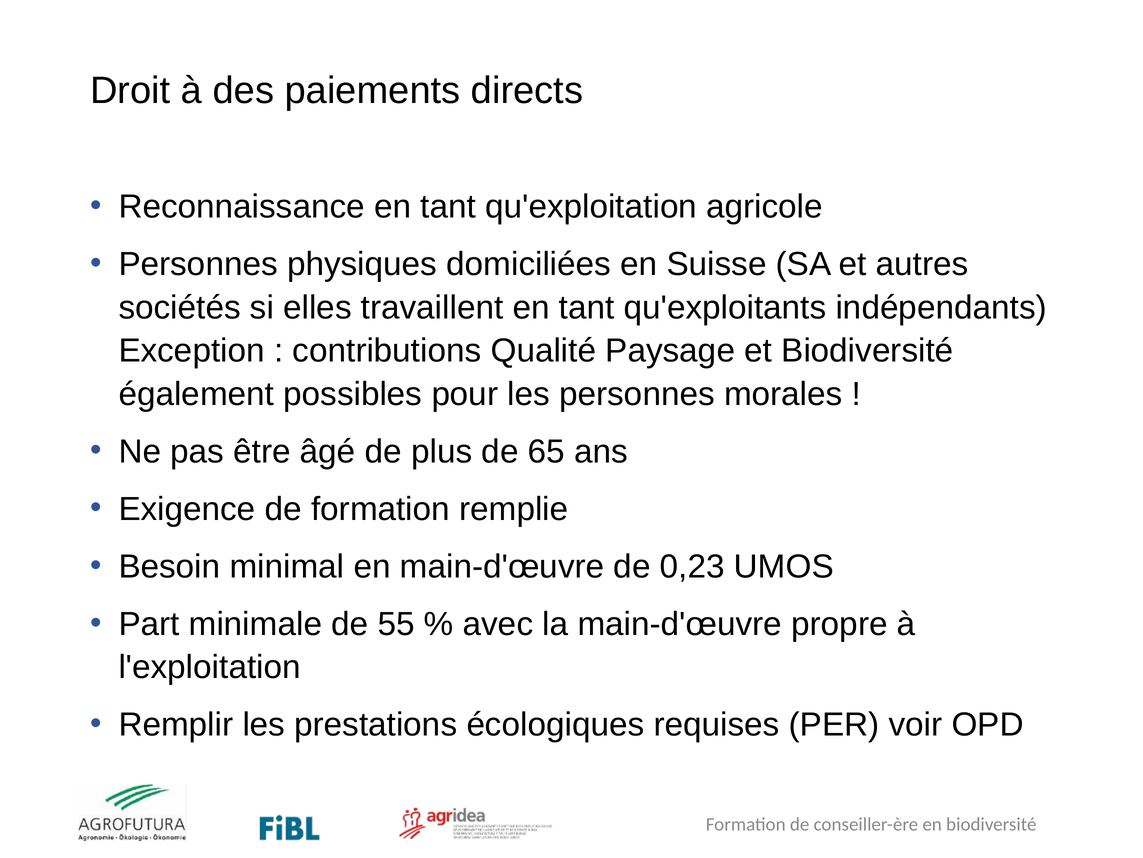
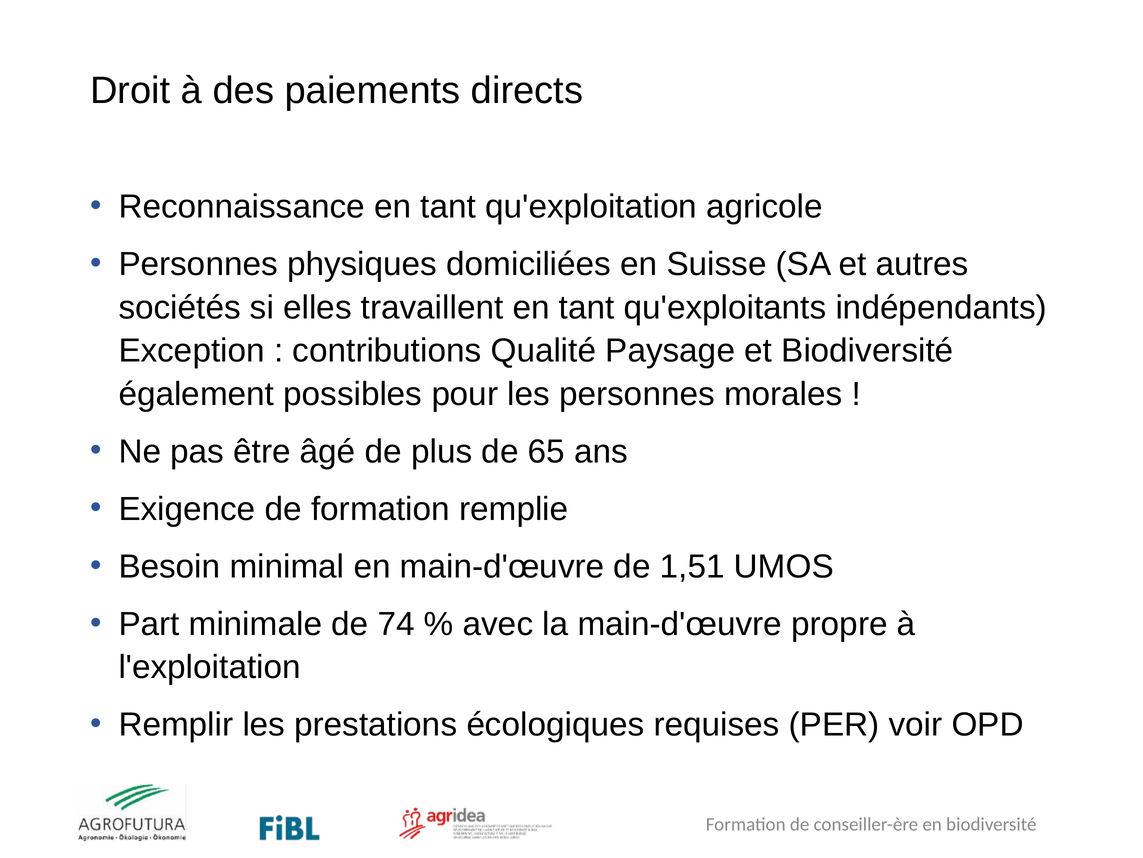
0,23: 0,23 -> 1,51
55: 55 -> 74
